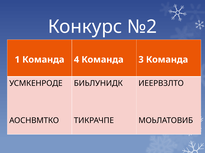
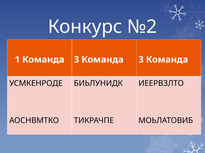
1 Команда 4: 4 -> 3
